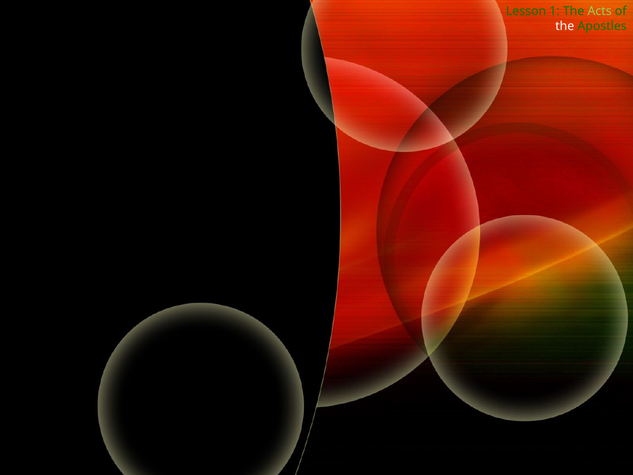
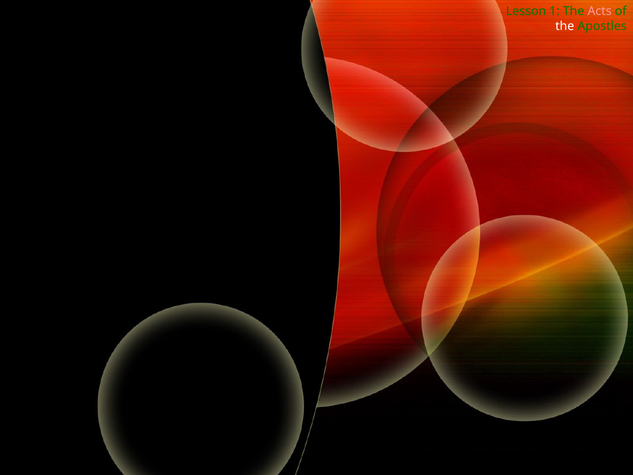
Acts colour: light green -> pink
